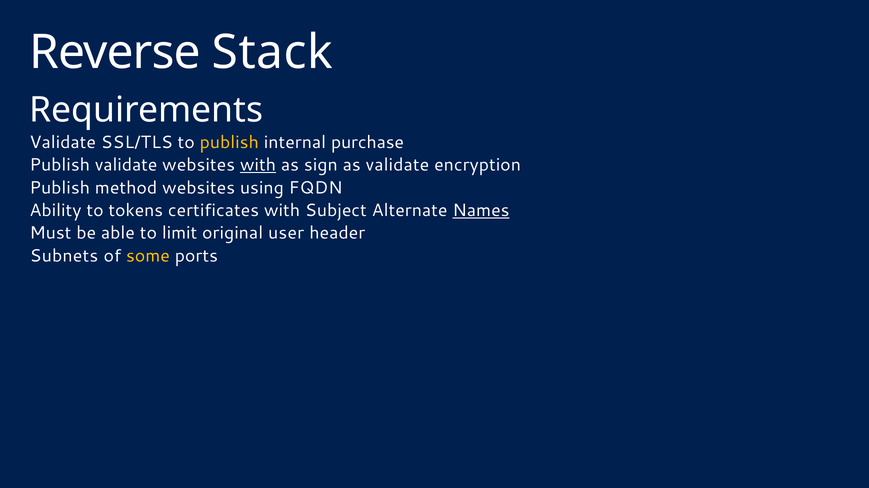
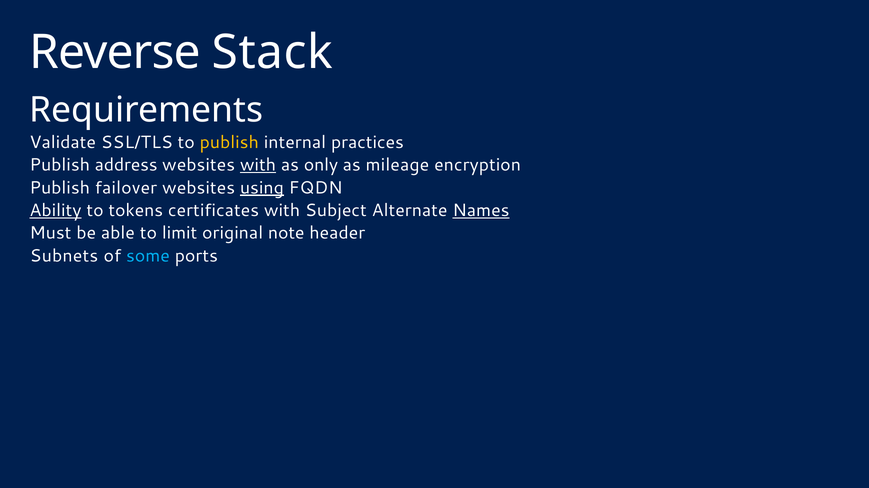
purchase: purchase -> practices
Publish validate: validate -> address
sign: sign -> only
as validate: validate -> mileage
method: method -> failover
using underline: none -> present
Ability underline: none -> present
user: user -> note
some colour: yellow -> light blue
